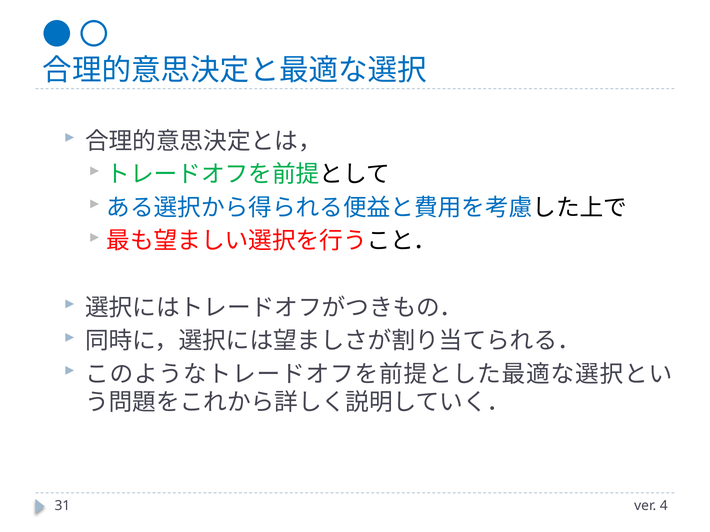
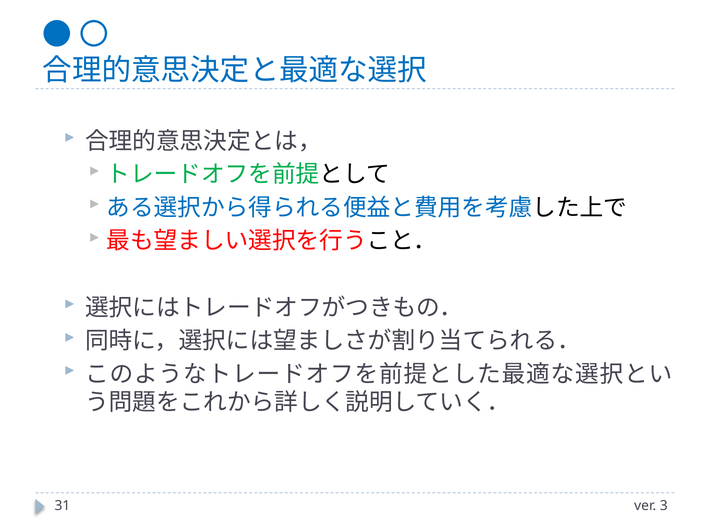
4: 4 -> 3
